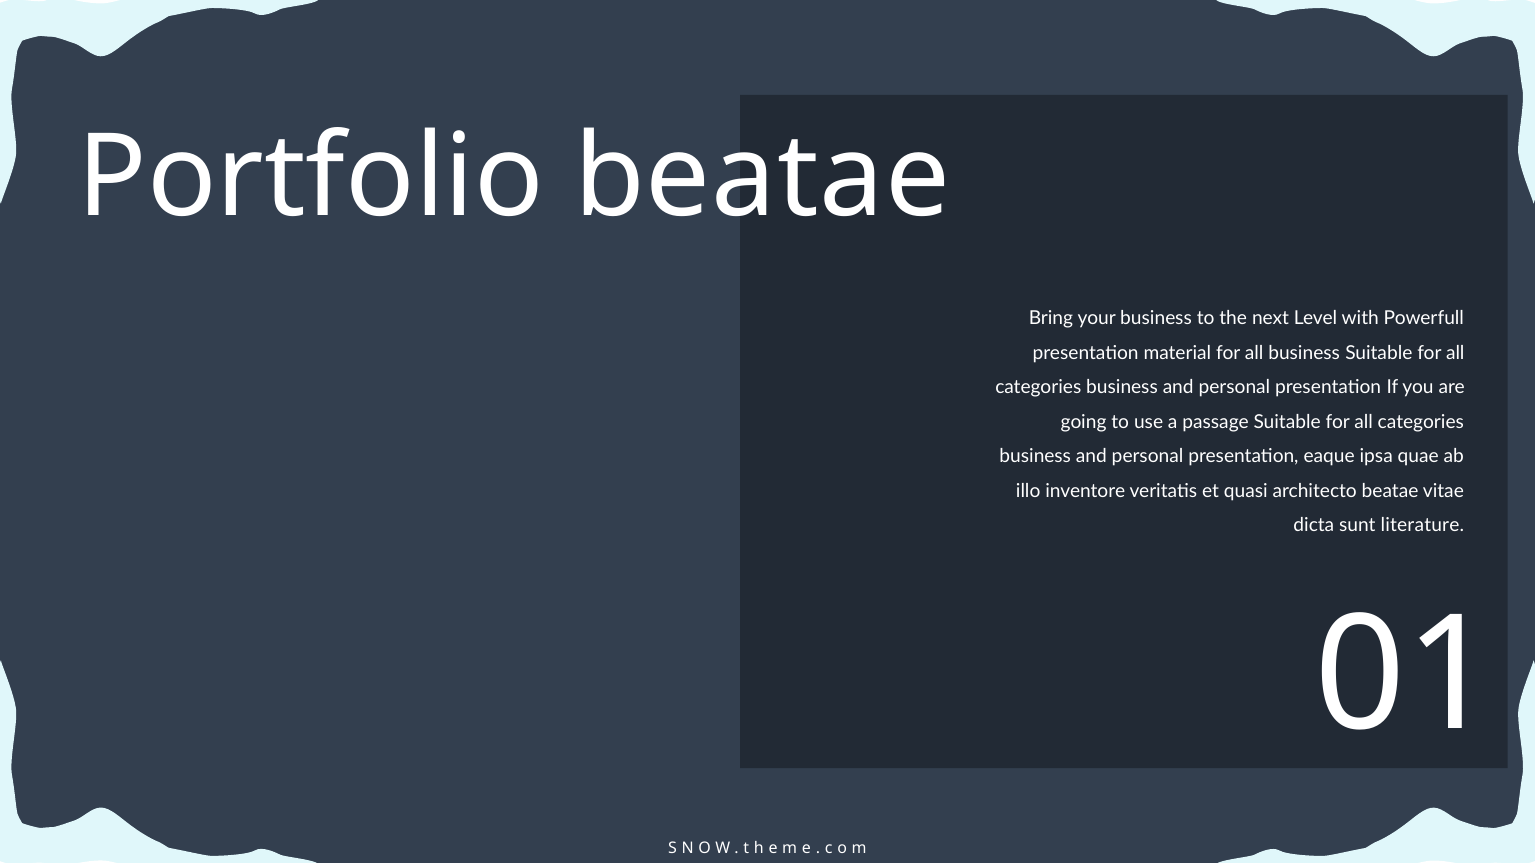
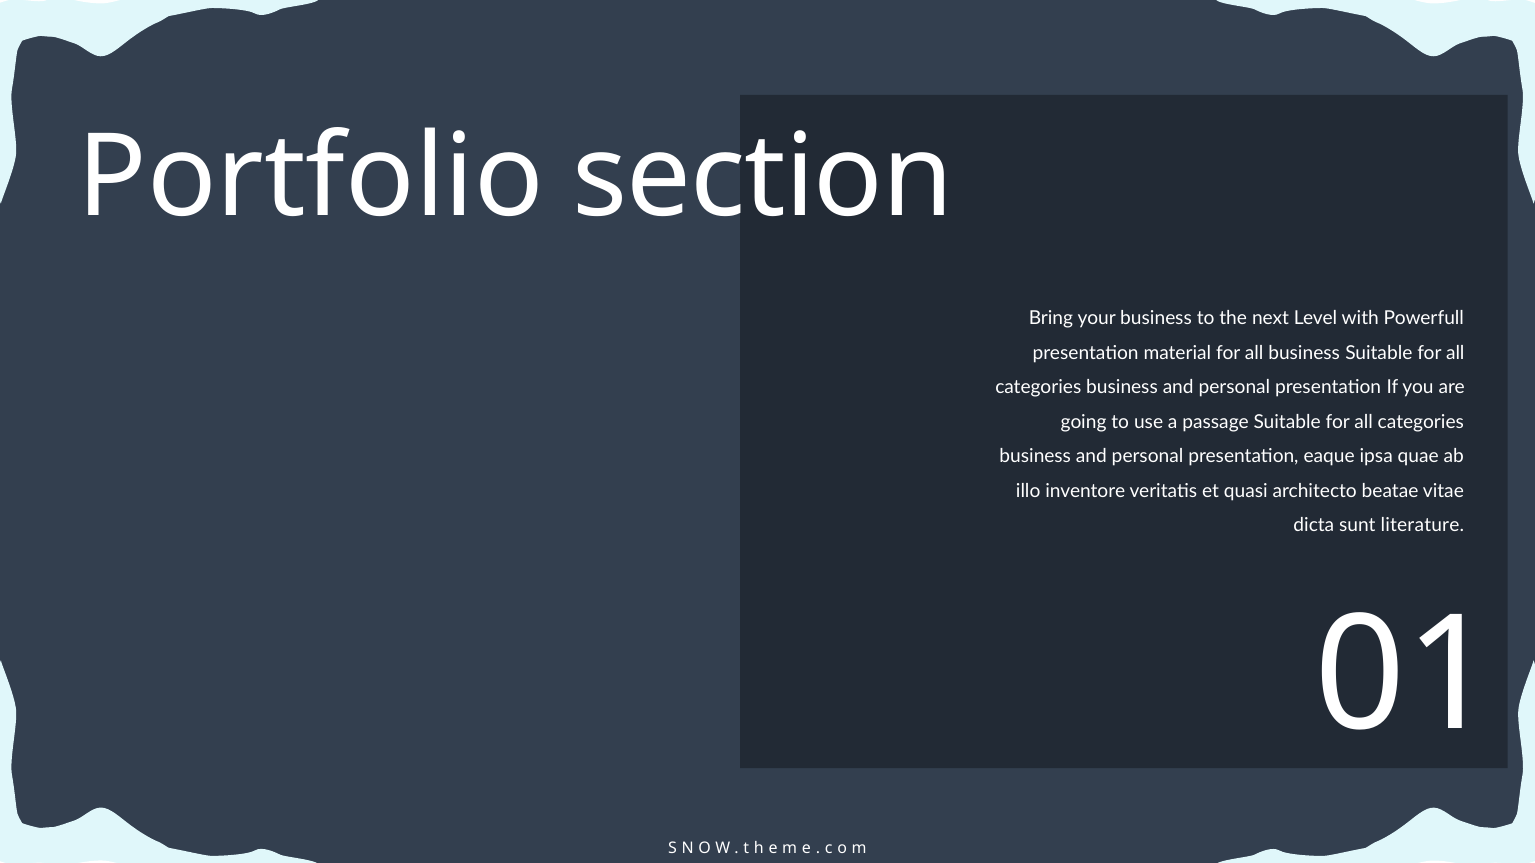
Portfolio beatae: beatae -> section
